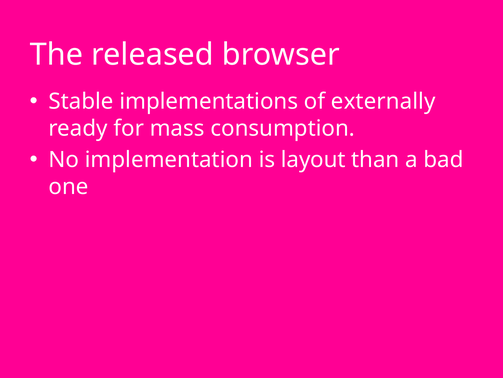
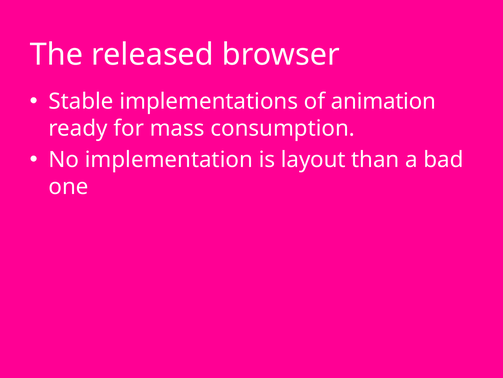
externally: externally -> animation
